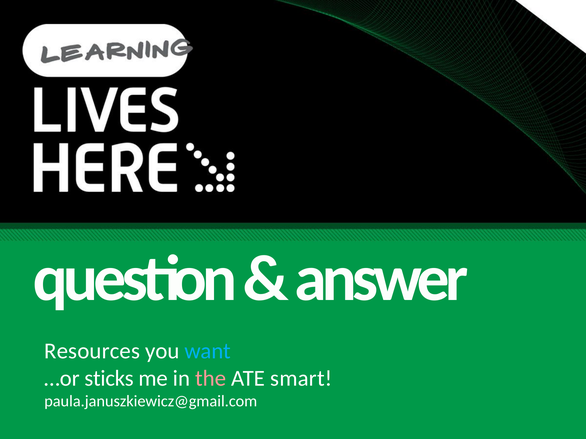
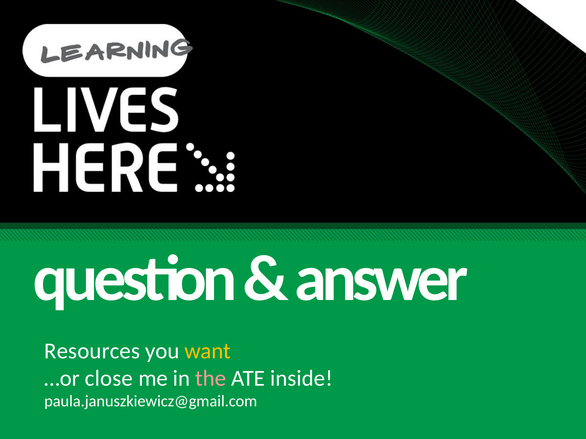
want colour: light blue -> yellow
sticks: sticks -> close
smart: smart -> inside
